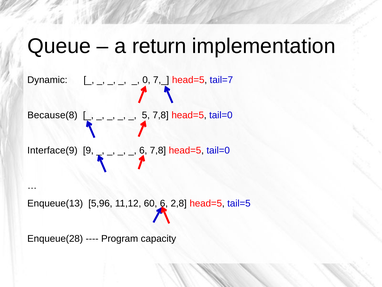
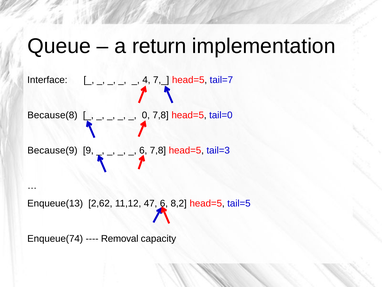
Dynamic: Dynamic -> Interface
0: 0 -> 4
5: 5 -> 0
Interface(9: Interface(9 -> Because(9
6 7,8 head=5 tail=0: tail=0 -> tail=3
5,96: 5,96 -> 2,62
60: 60 -> 47
2,8: 2,8 -> 8,2
Enqueue(28: Enqueue(28 -> Enqueue(74
Program: Program -> Removal
